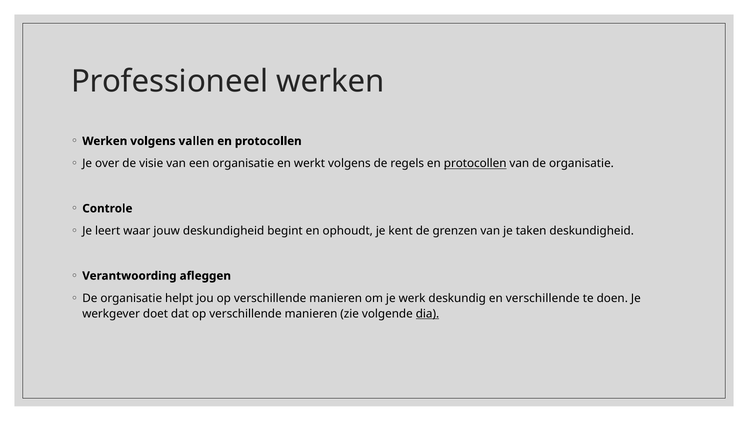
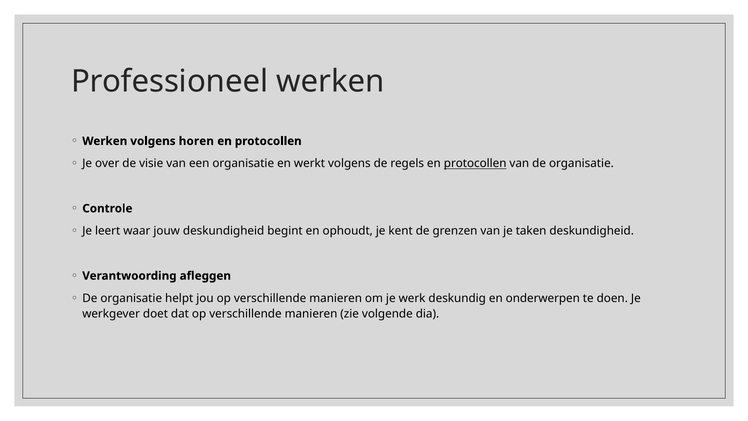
vallen: vallen -> horen
en verschillende: verschillende -> onderwerpen
dia underline: present -> none
